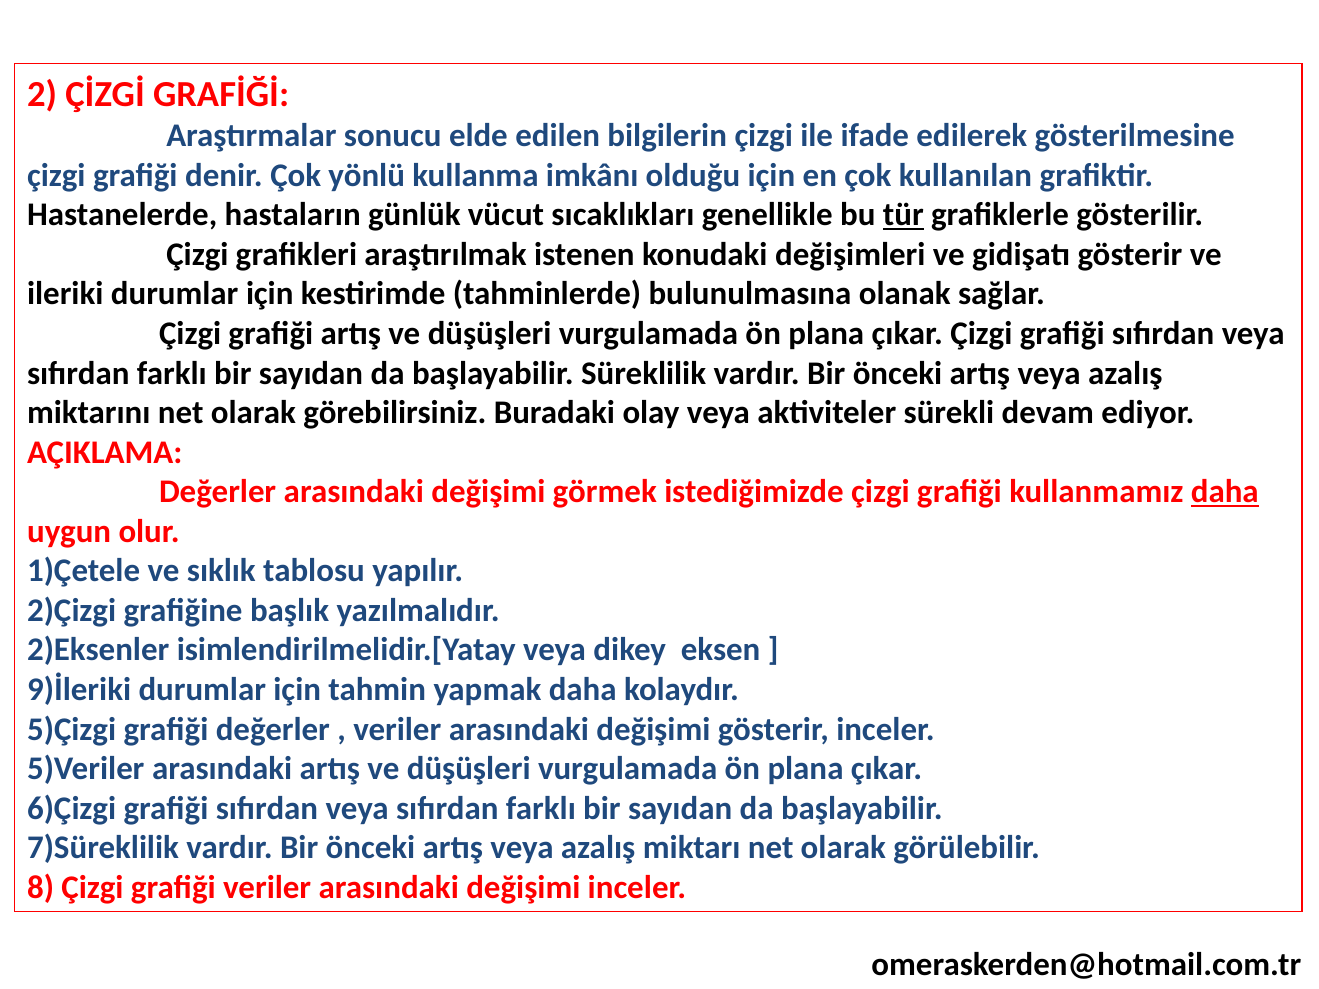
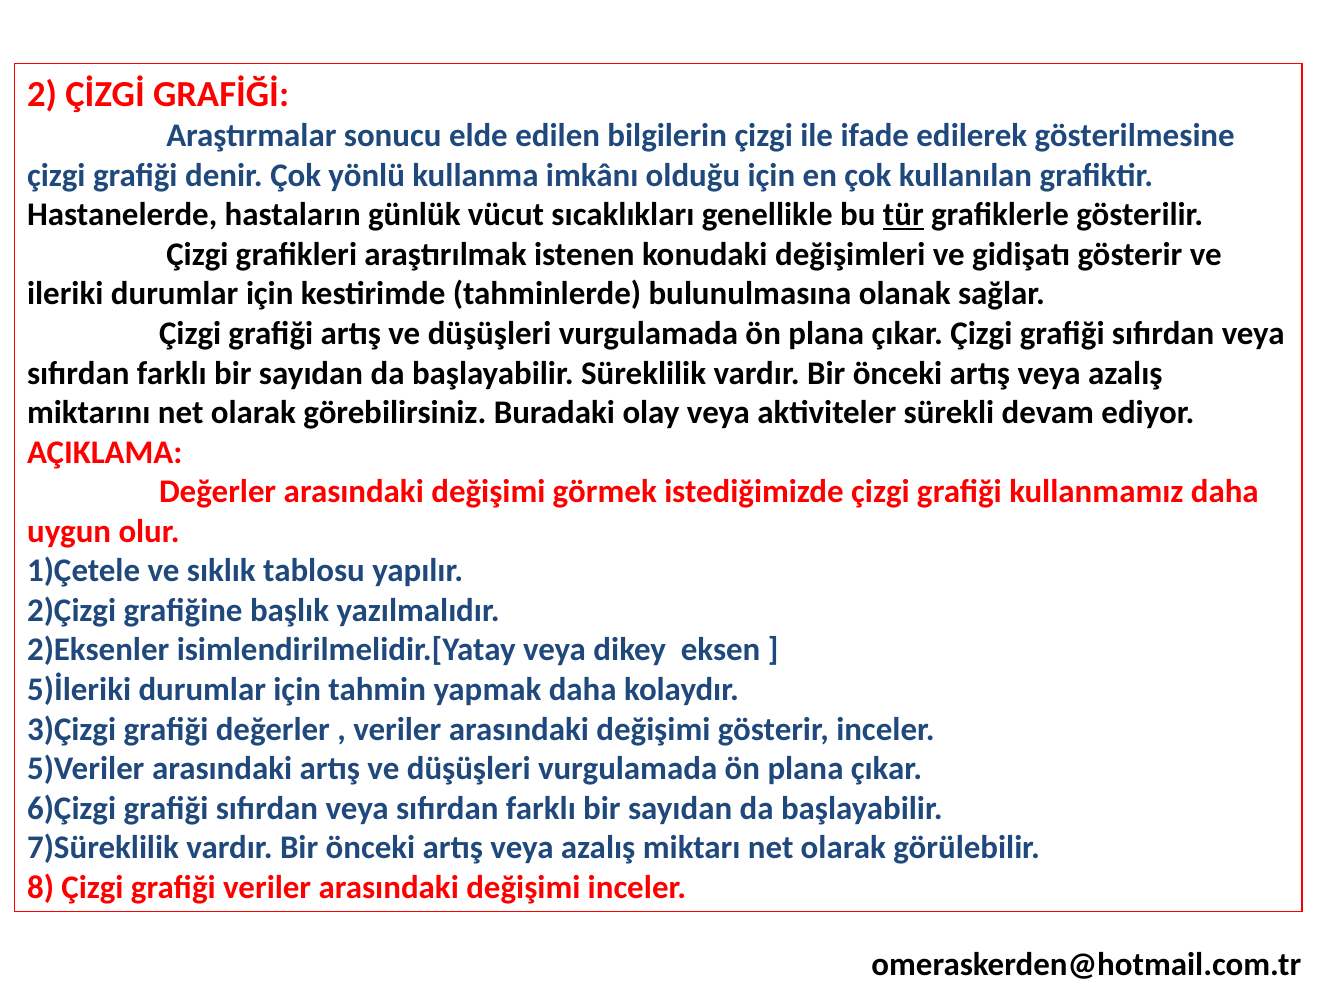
daha at (1225, 492) underline: present -> none
9)İleriki: 9)İleriki -> 5)İleriki
5)Çizgi: 5)Çizgi -> 3)Çizgi
